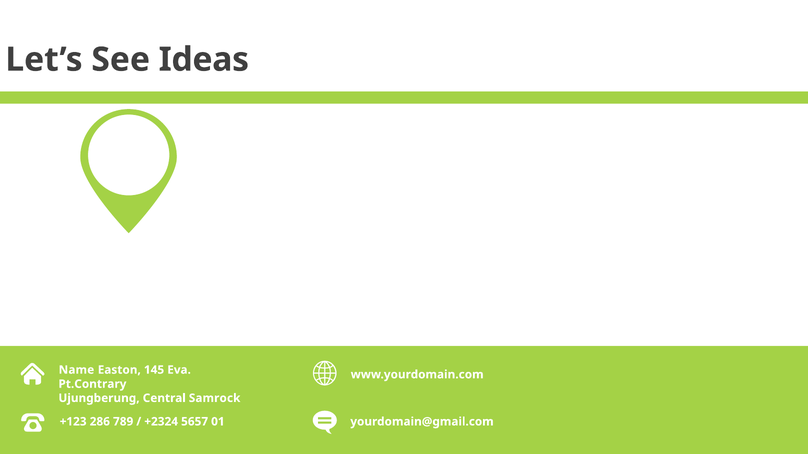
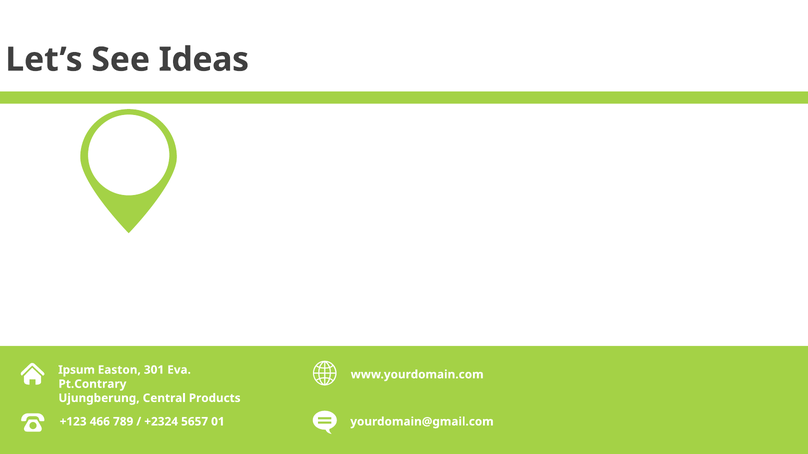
Name: Name -> Ipsum
145: 145 -> 301
Samrock: Samrock -> Products
286: 286 -> 466
